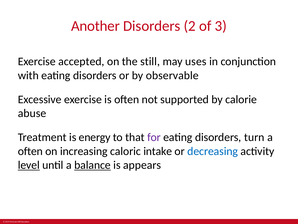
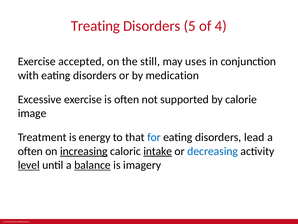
Another: Another -> Treating
2: 2 -> 5
3: 3 -> 4
observable: observable -> medication
abuse: abuse -> image
for colour: purple -> blue
turn: turn -> lead
increasing underline: none -> present
intake underline: none -> present
appears: appears -> imagery
